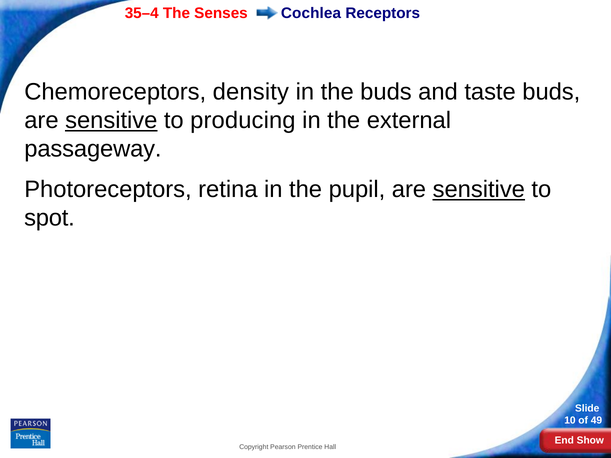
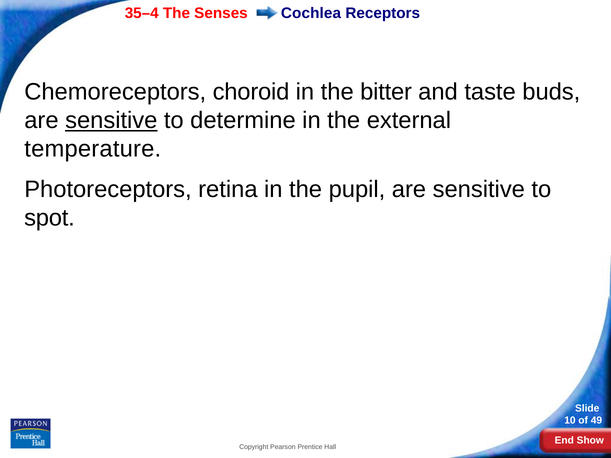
density: density -> choroid
the buds: buds -> bitter
producing: producing -> determine
passageway: passageway -> temperature
sensitive at (479, 190) underline: present -> none
